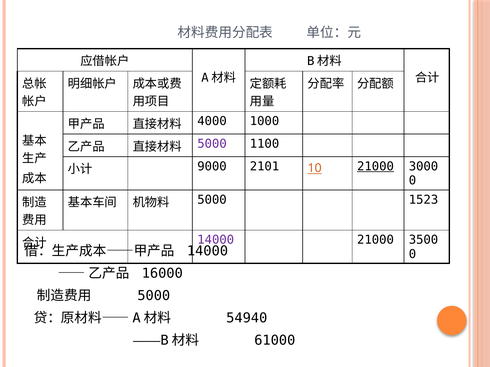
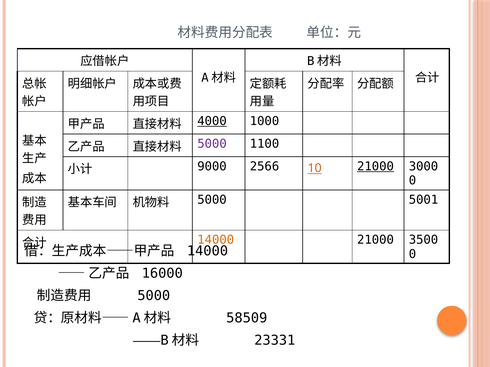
4000 underline: none -> present
2101: 2101 -> 2566
1523: 1523 -> 5001
14000 at (216, 240) colour: purple -> orange
54940: 54940 -> 58509
61000: 61000 -> 23331
